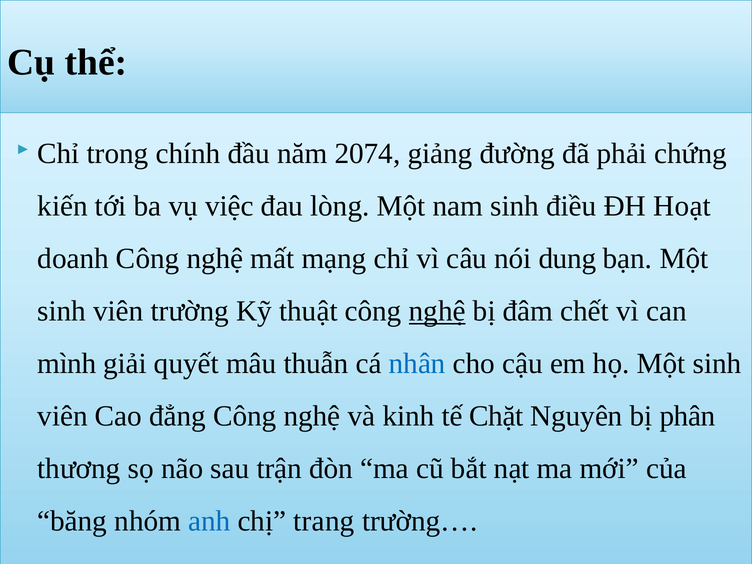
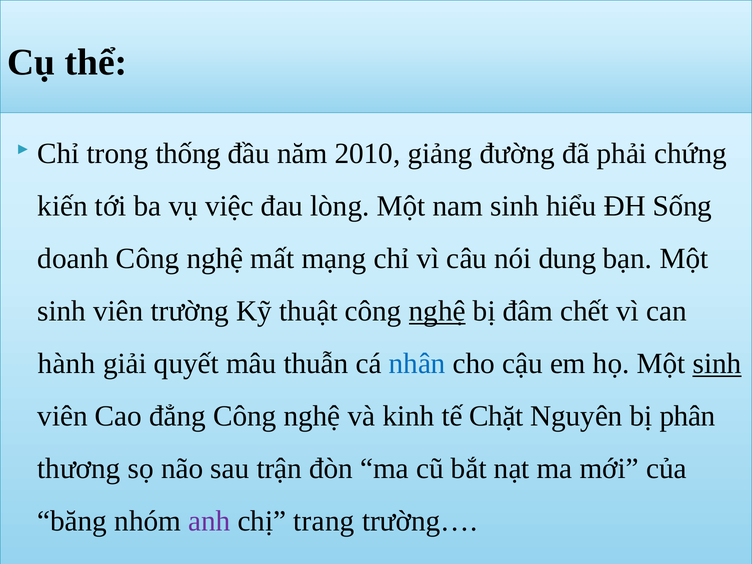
chính: chính -> thống
2074: 2074 -> 2010
điều: điều -> hiểu
Hoạt: Hoạt -> Sống
mình: mình -> hành
sinh at (717, 364) underline: none -> present
anh colour: blue -> purple
